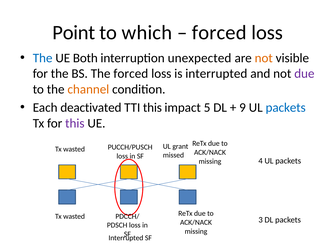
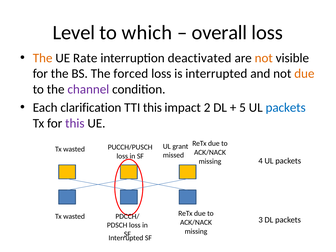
Point: Point -> Level
forced at (219, 33): forced -> overall
The at (43, 58) colour: blue -> orange
Both: Both -> Rate
unexpected: unexpected -> deactivated
due at (304, 74) colour: purple -> orange
channel colour: orange -> purple
deactivated: deactivated -> clarification
5: 5 -> 2
9: 9 -> 5
